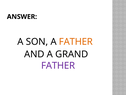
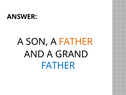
FATHER at (58, 65) colour: purple -> blue
